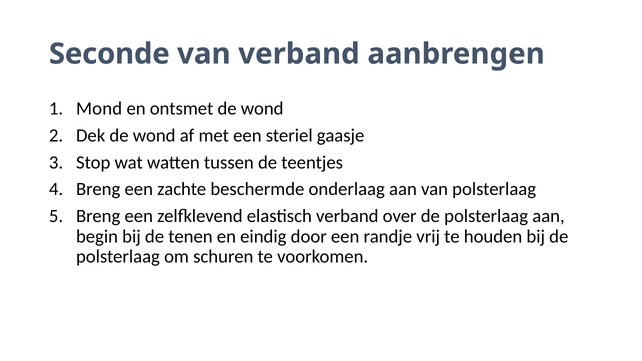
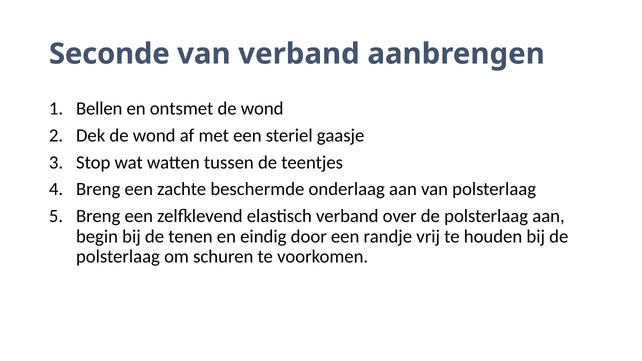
Mond: Mond -> Bellen
